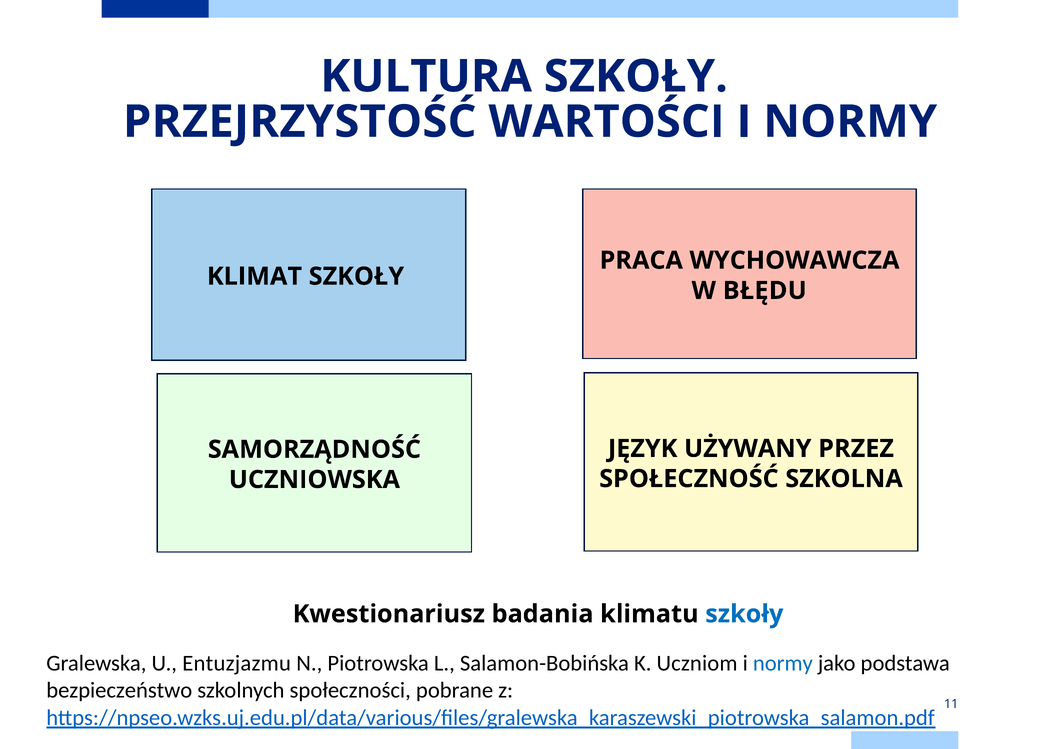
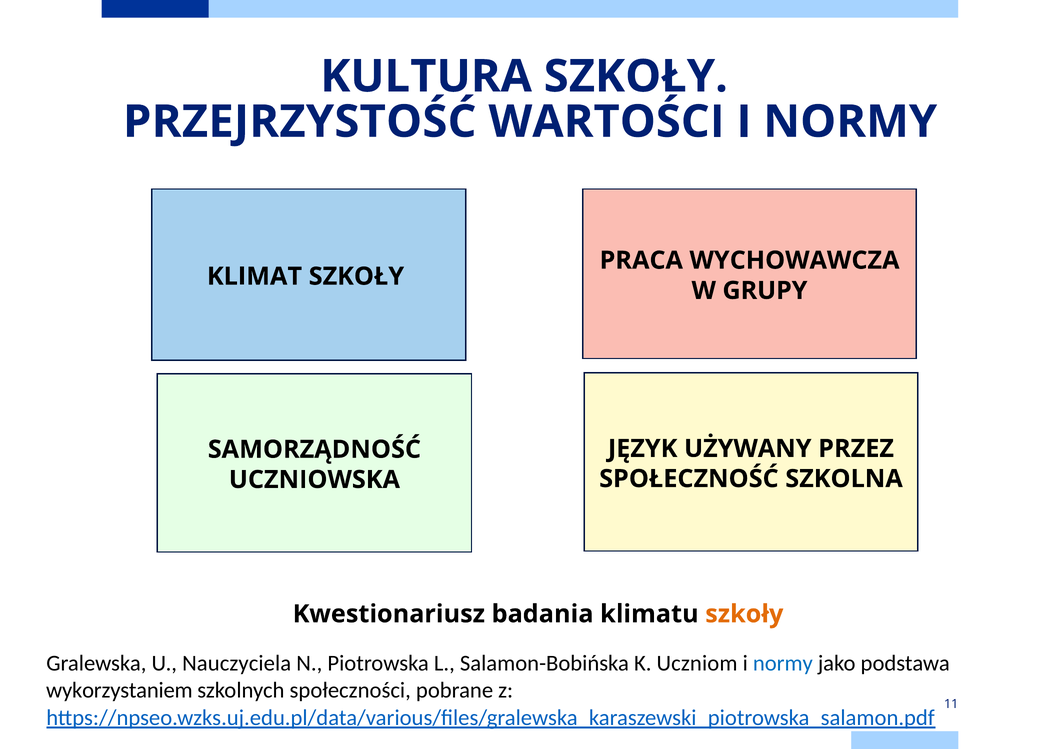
BŁĘDU: BŁĘDU -> GRUPY
szkoły at (744, 614) colour: blue -> orange
Entuzjazmu: Entuzjazmu -> Nauczyciela
bezpieczeństwo: bezpieczeństwo -> wykorzystaniem
